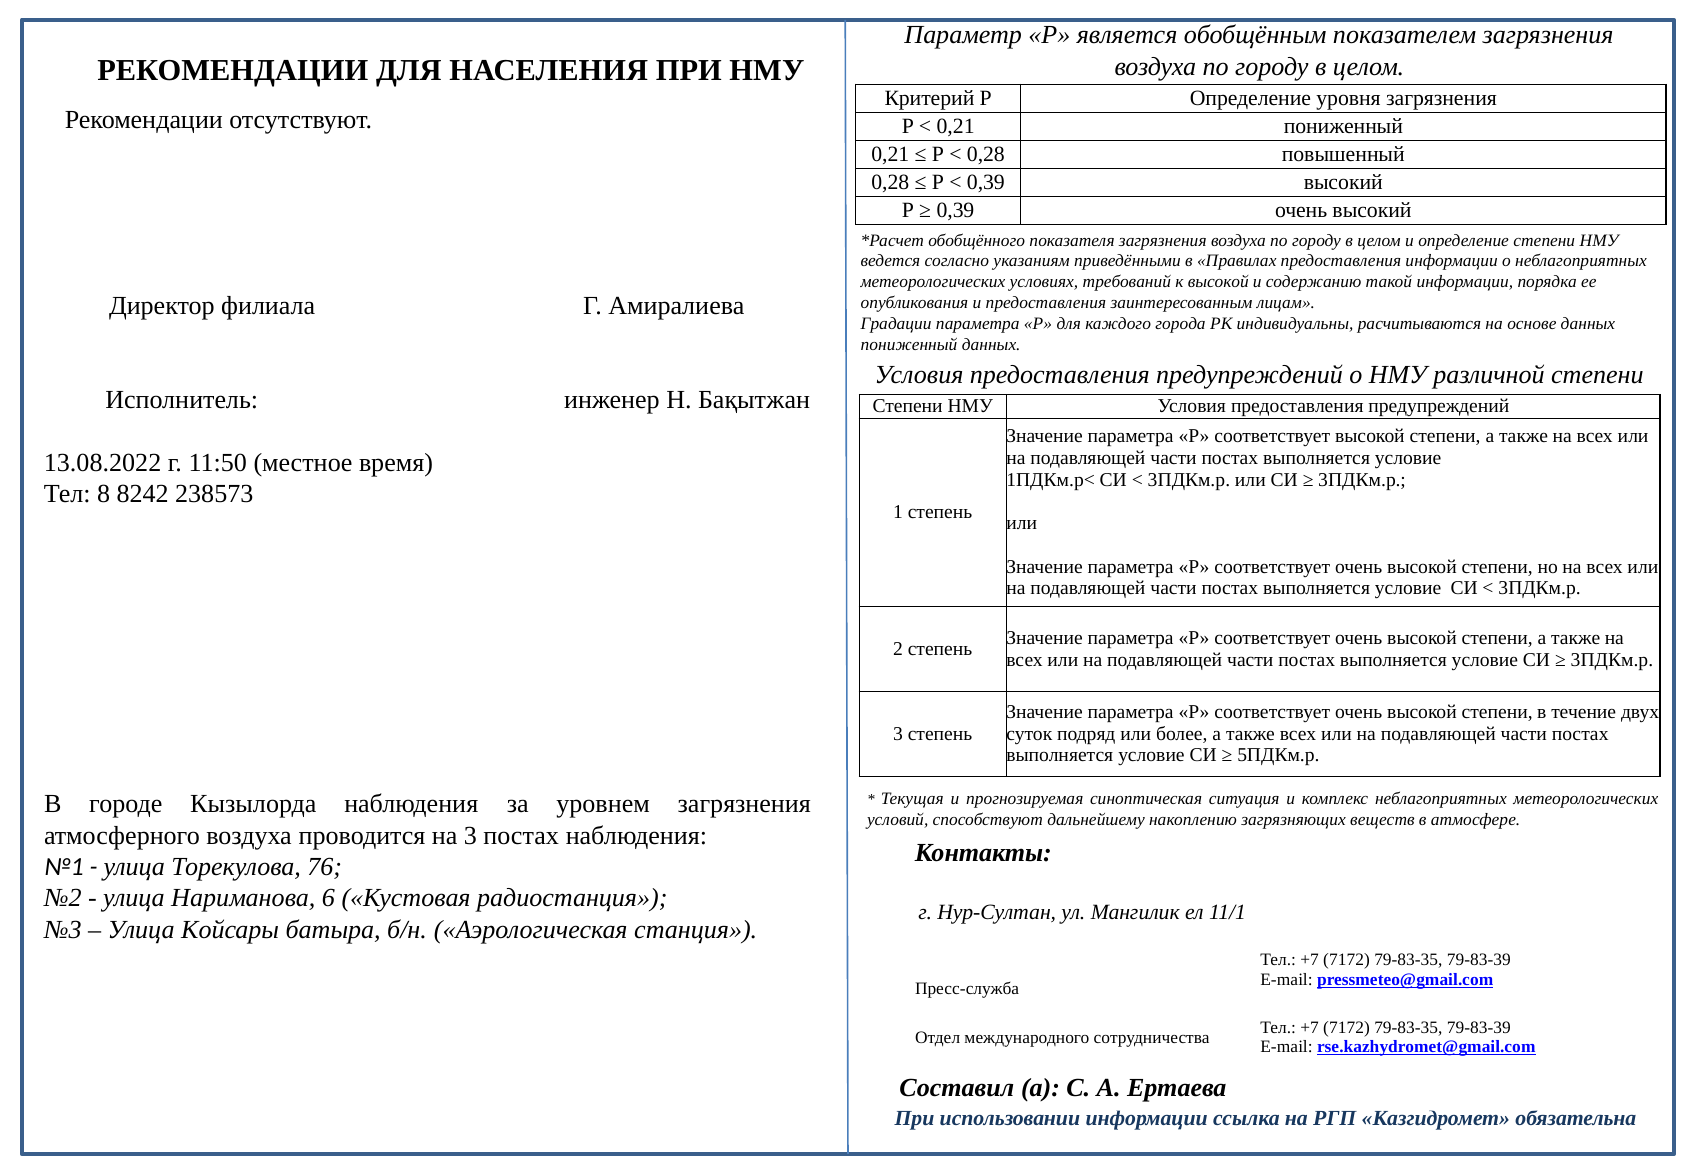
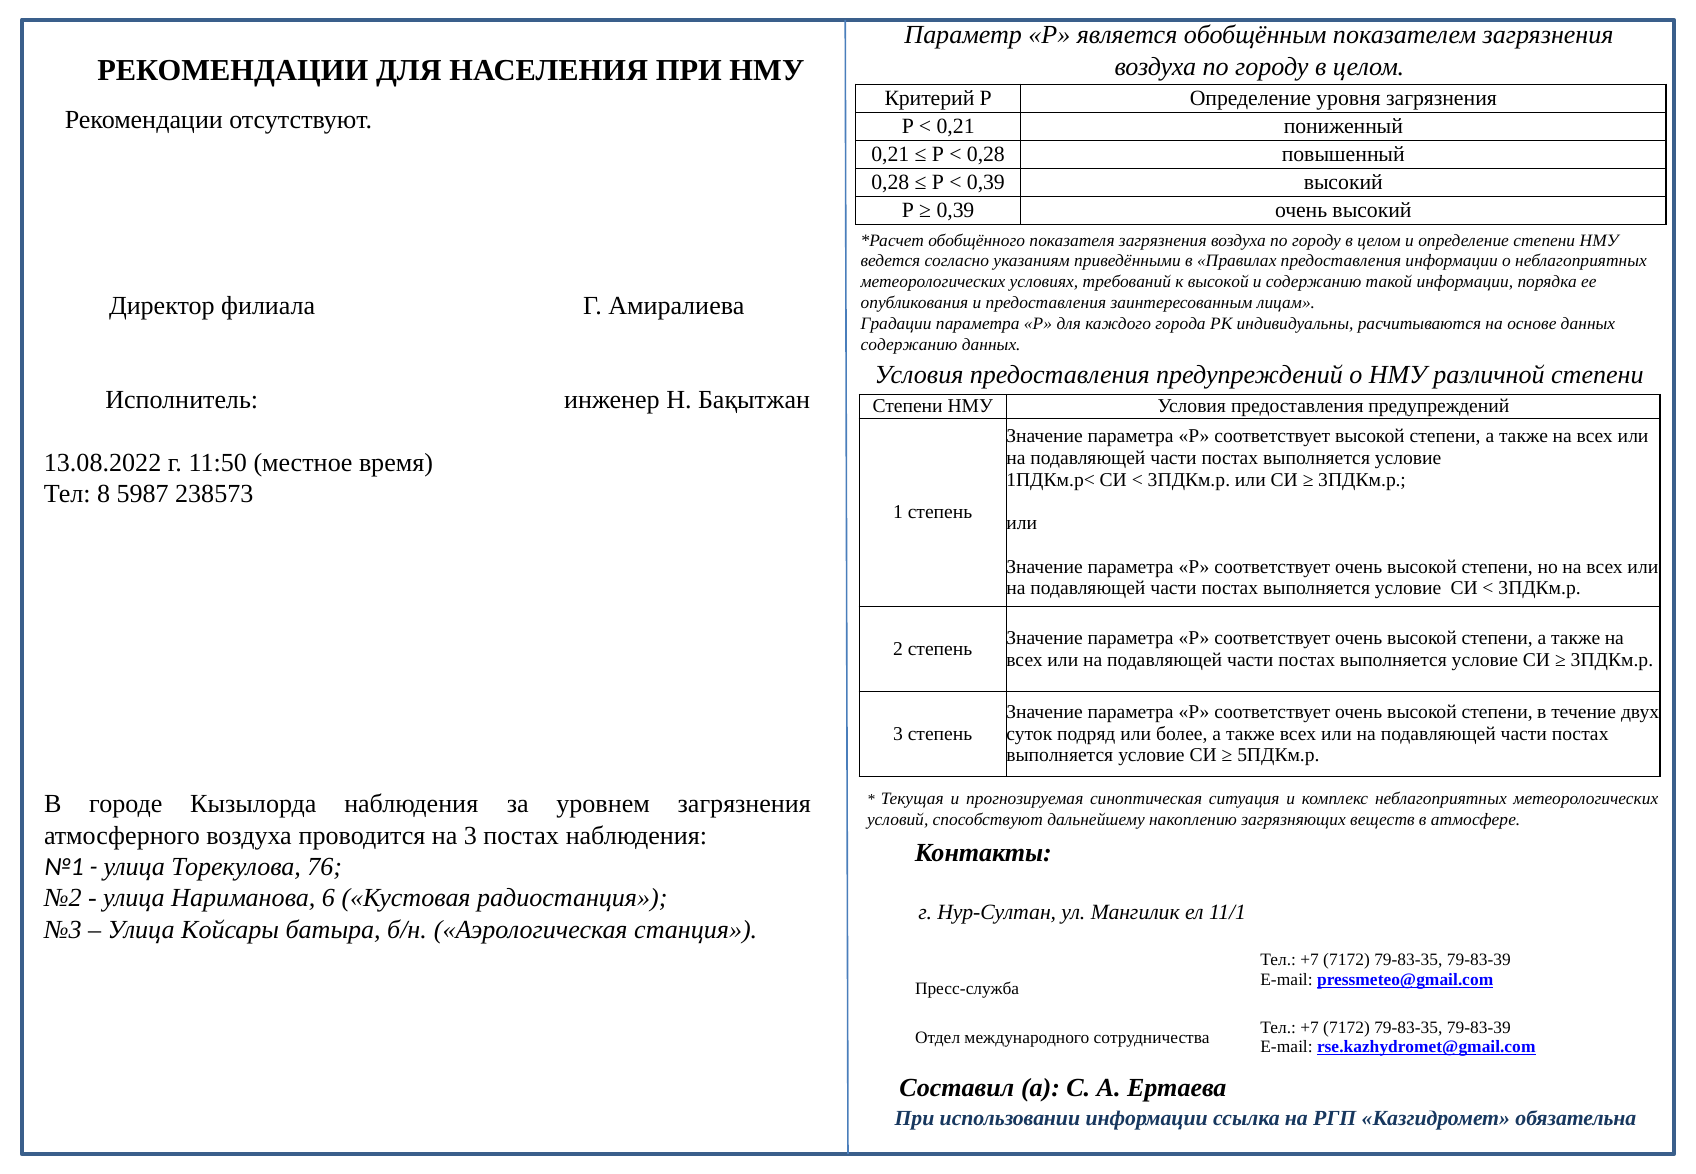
пониженный at (909, 345): пониженный -> содержанию
8242: 8242 -> 5987
